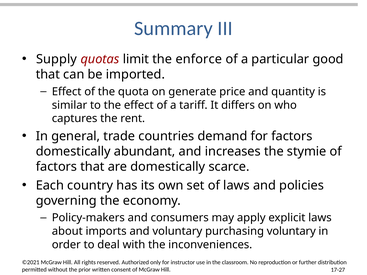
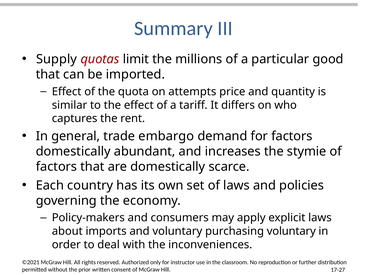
enforce: enforce -> millions
generate: generate -> attempts
countries: countries -> embargo
